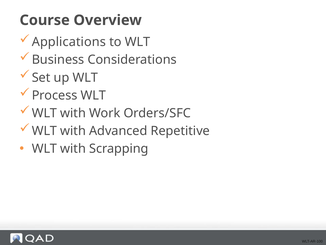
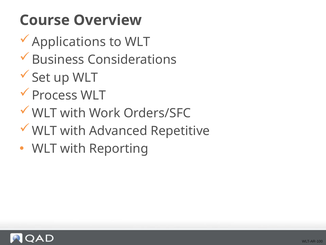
Scrapping: Scrapping -> Reporting
